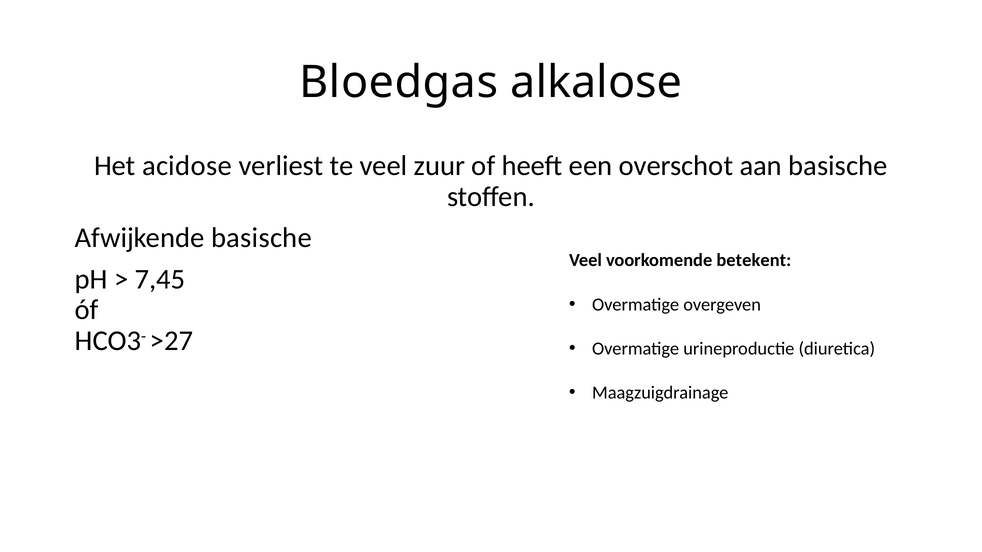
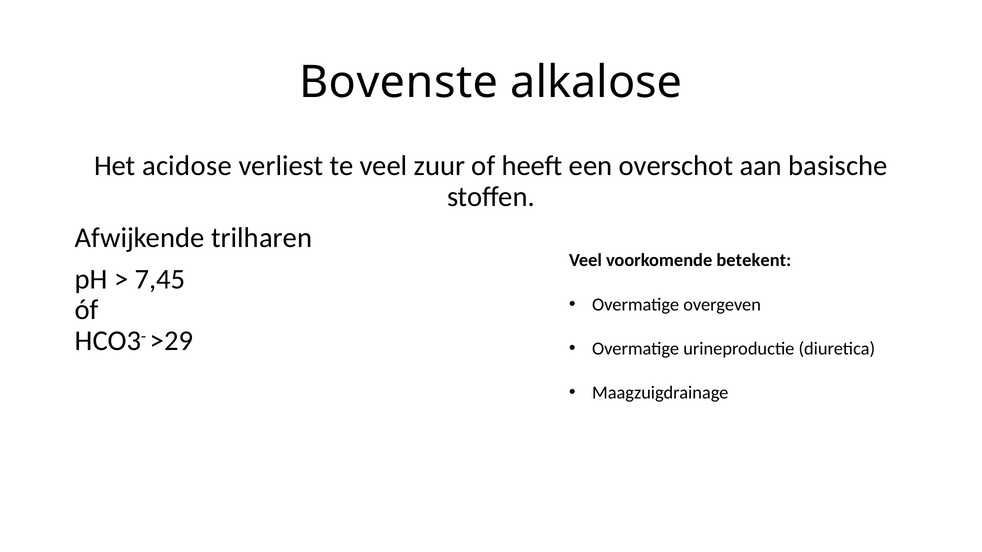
Bloedgas: Bloedgas -> Bovenste
Afwijkende basische: basische -> trilharen
>27: >27 -> >29
